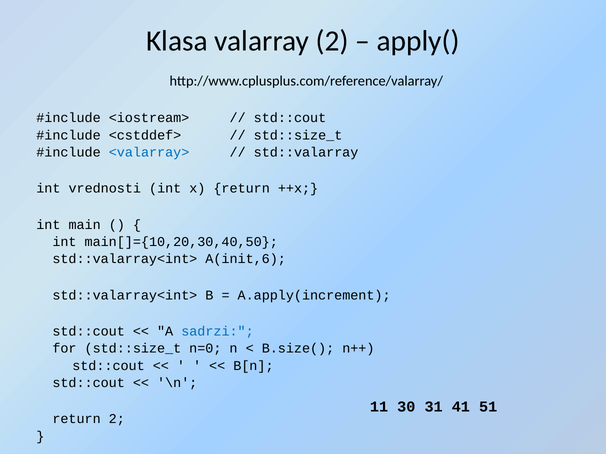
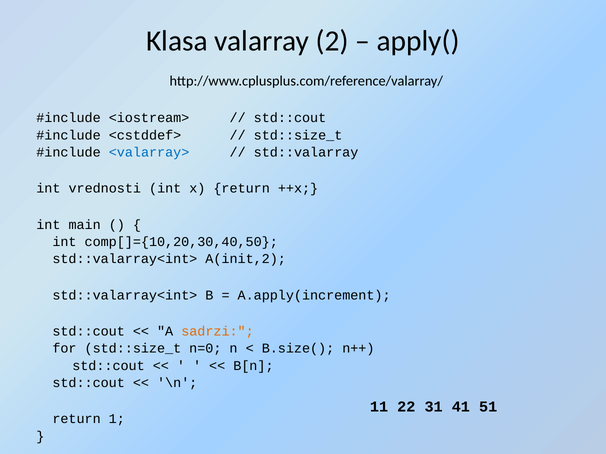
main[]={10,20,30,40,50: main[]={10,20,30,40,50 -> comp[]={10,20,30,40,50
A(init,6: A(init,6 -> A(init,2
sadrzi colour: blue -> orange
30: 30 -> 22
return 2: 2 -> 1
